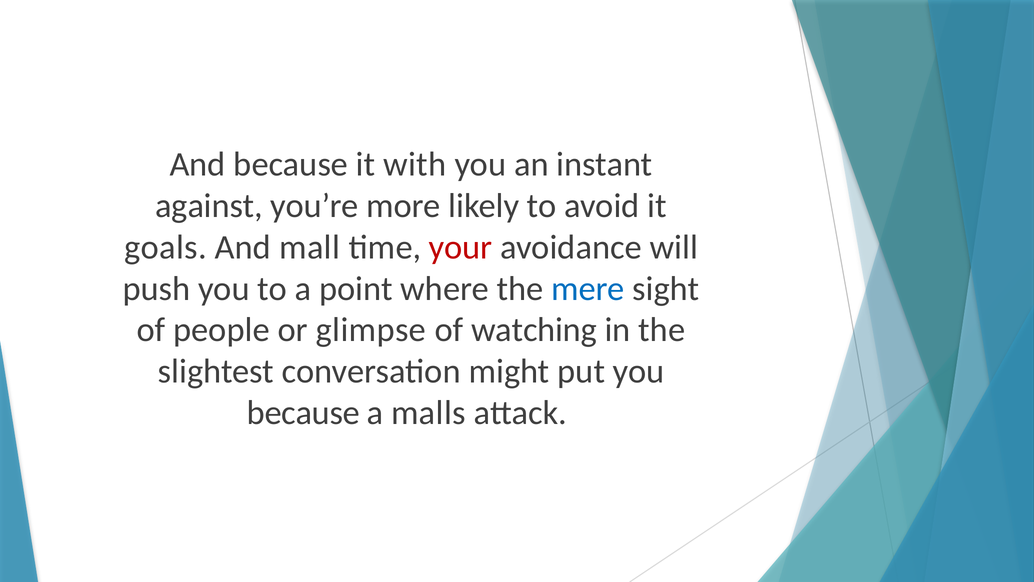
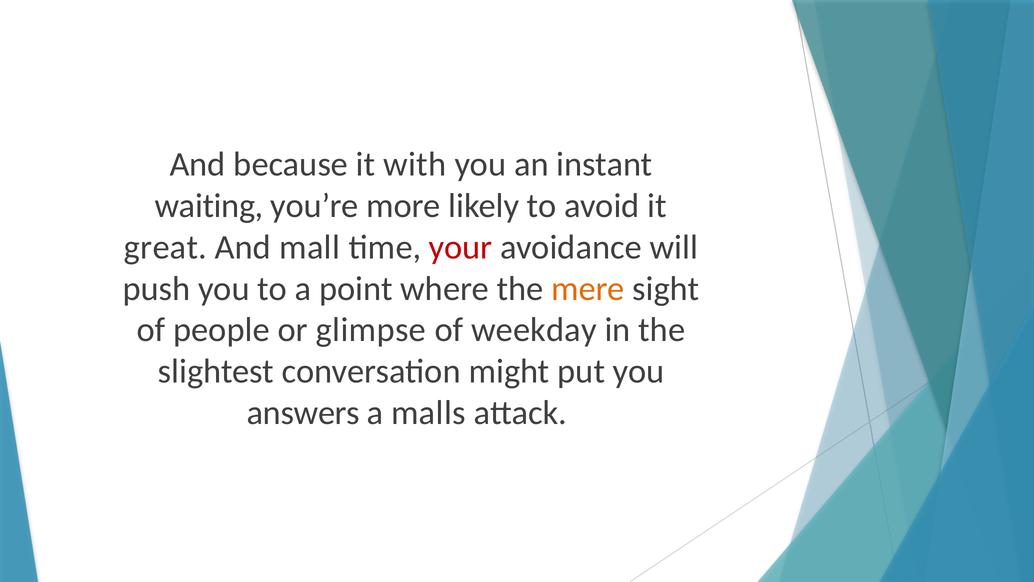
against: against -> waiting
goals: goals -> great
mere colour: blue -> orange
watching: watching -> weekday
because at (303, 413): because -> answers
